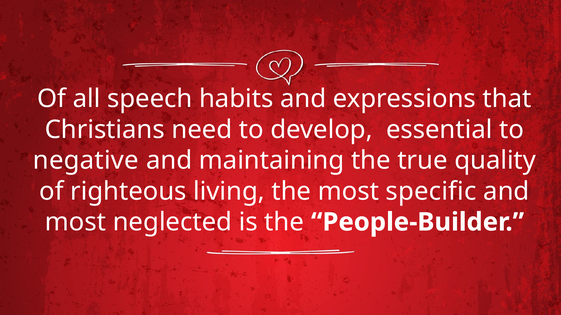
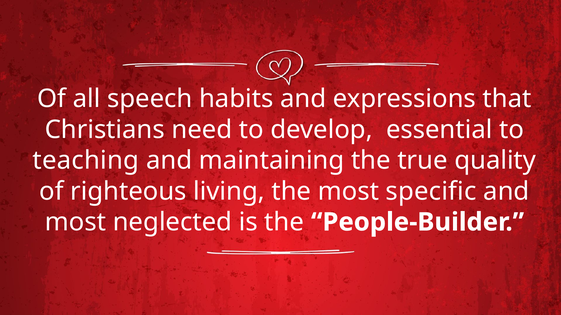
negative: negative -> teaching
